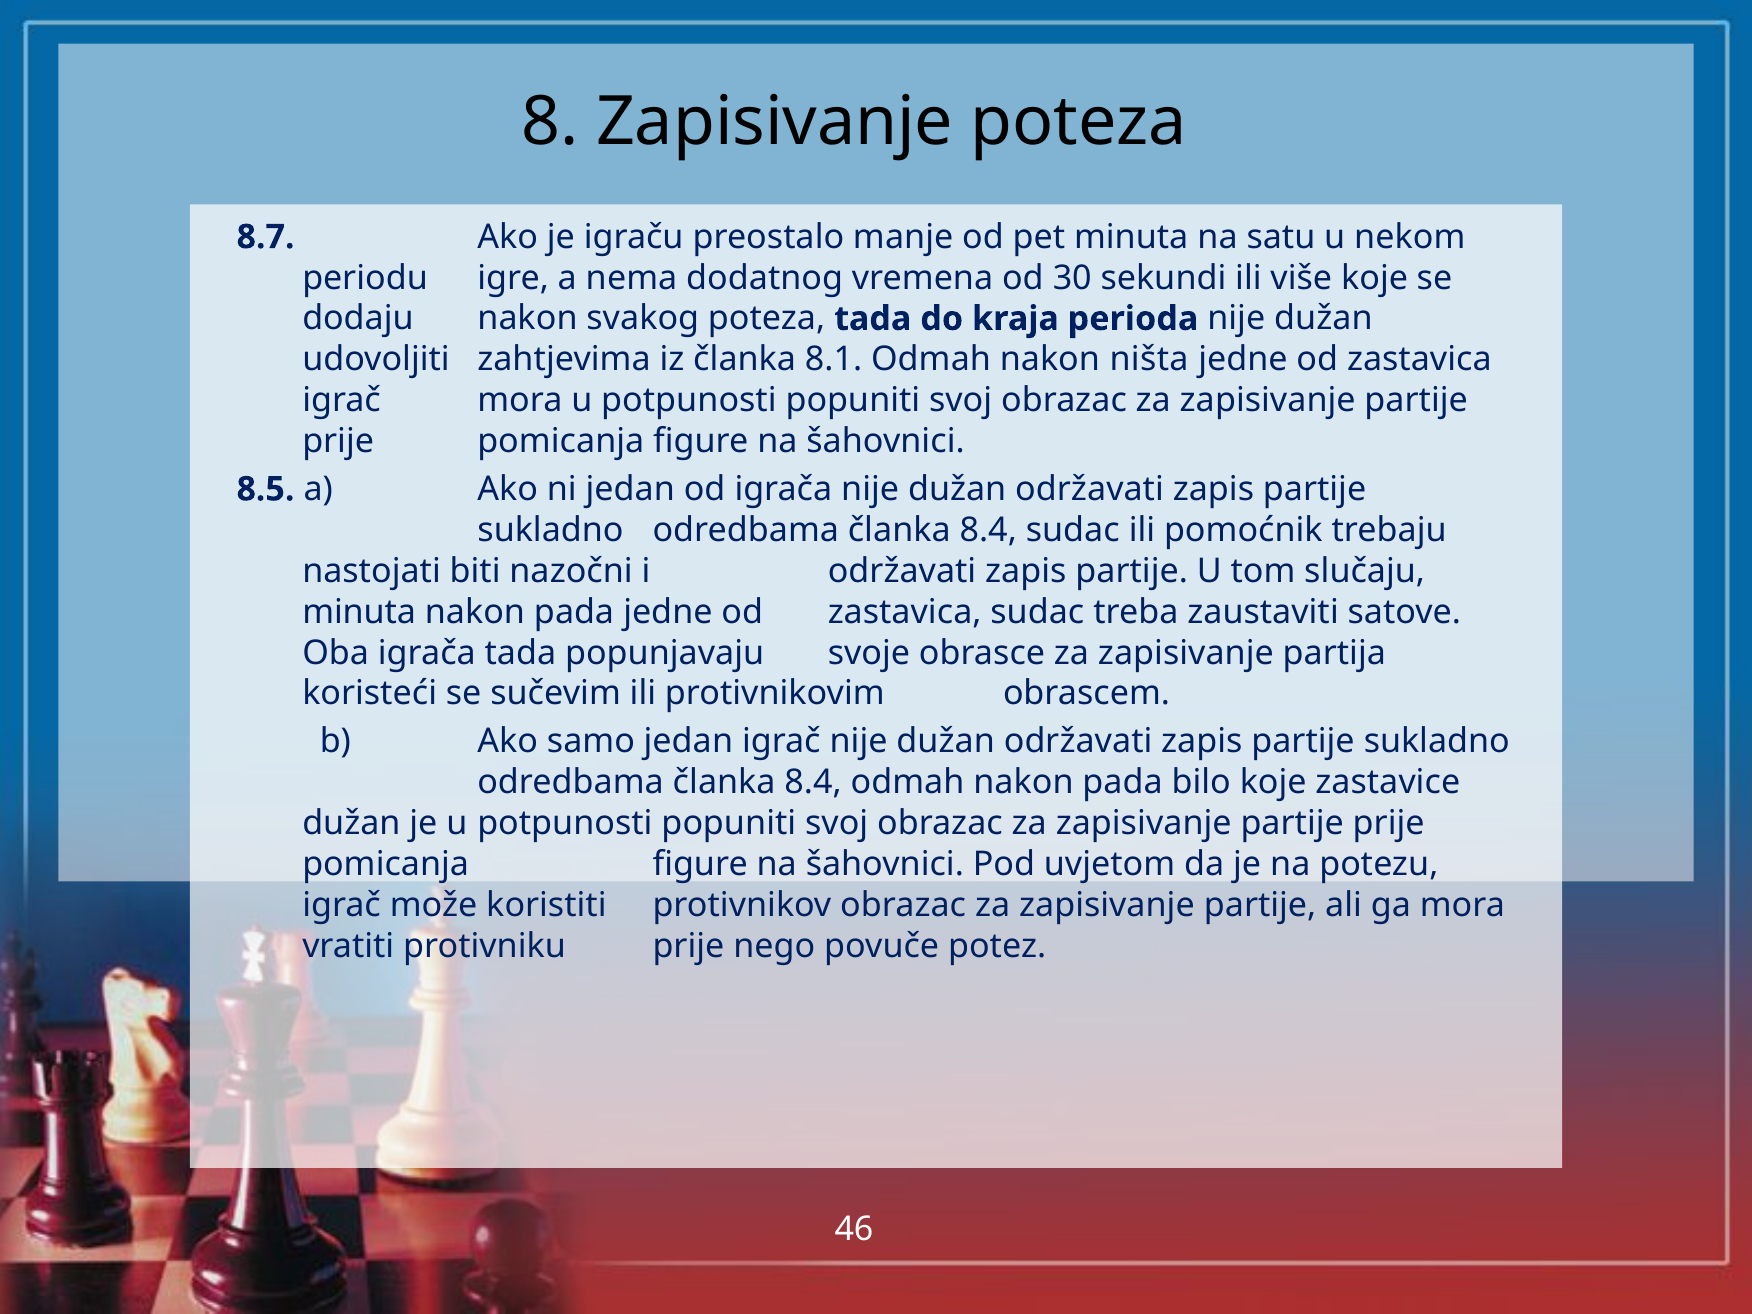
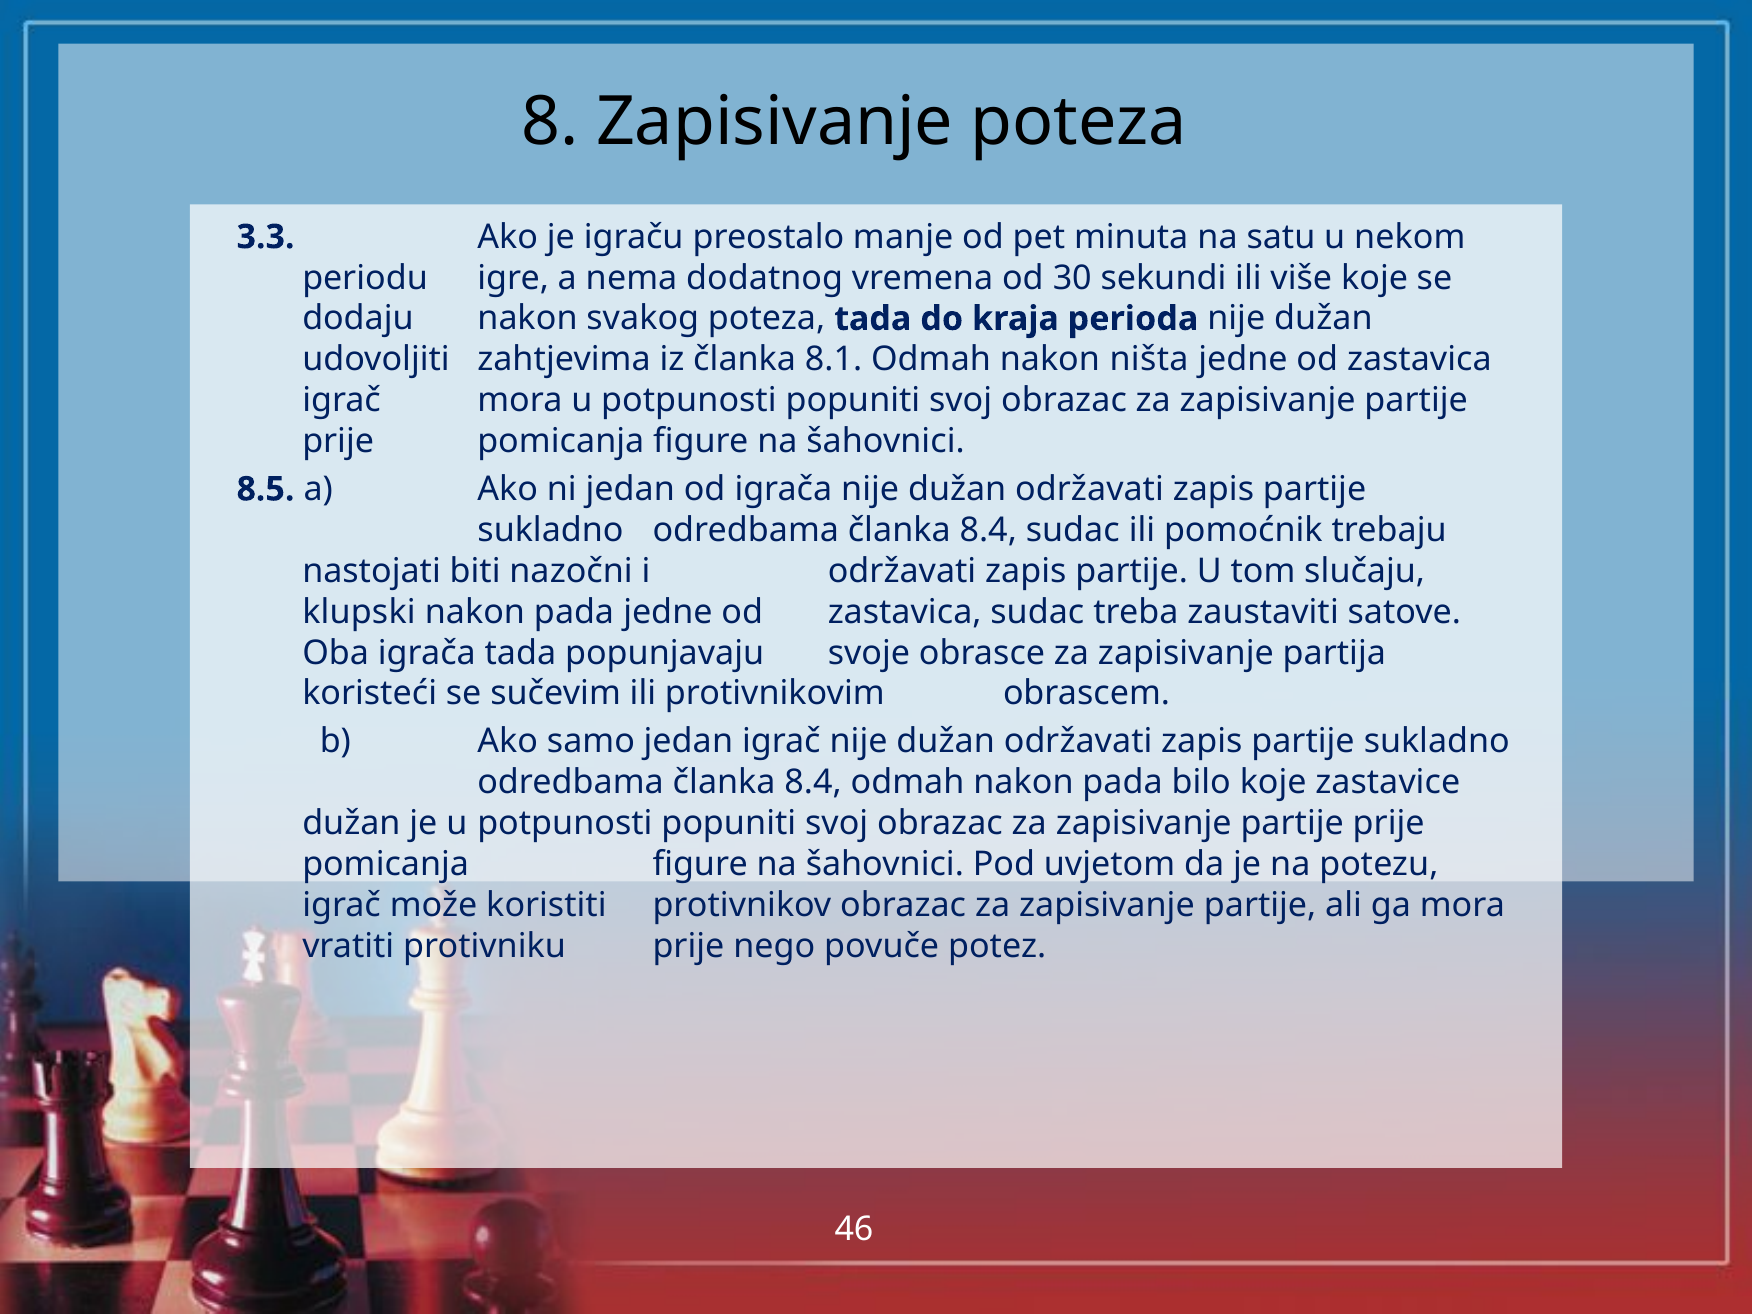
8.7: 8.7 -> 3.3
minuta at (359, 612): minuta -> klupski
